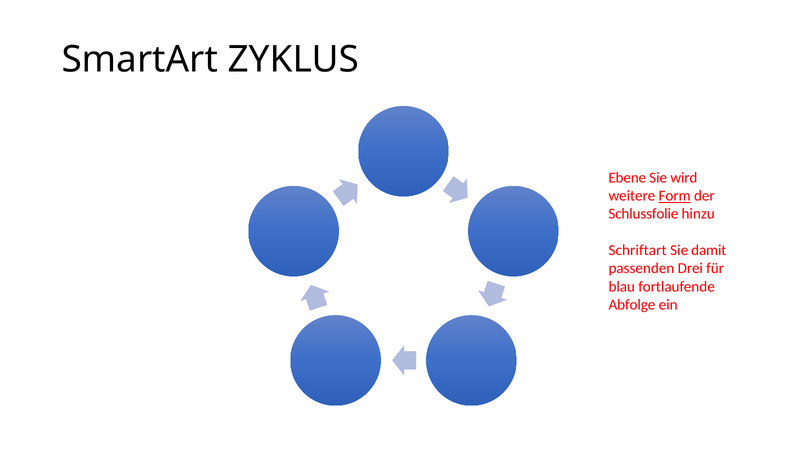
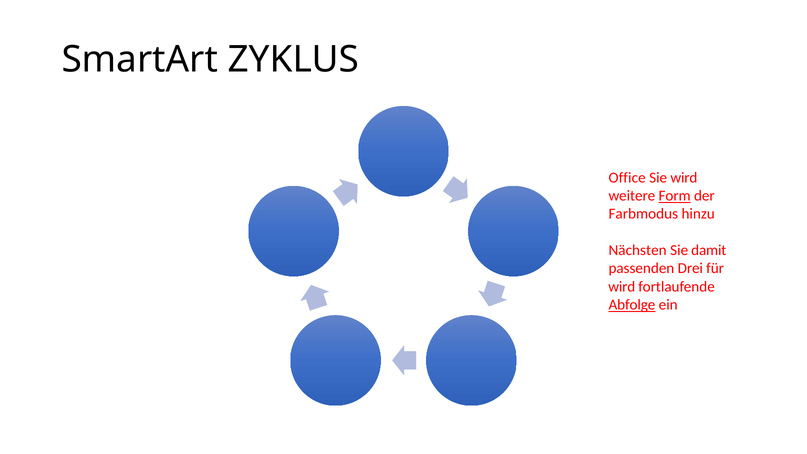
Ebene: Ebene -> Office
Schlussfolie: Schlussfolie -> Farbmodus
Schriftart: Schriftart -> Nächsten
blau at (622, 287): blau -> wird
Abfolge underline: none -> present
